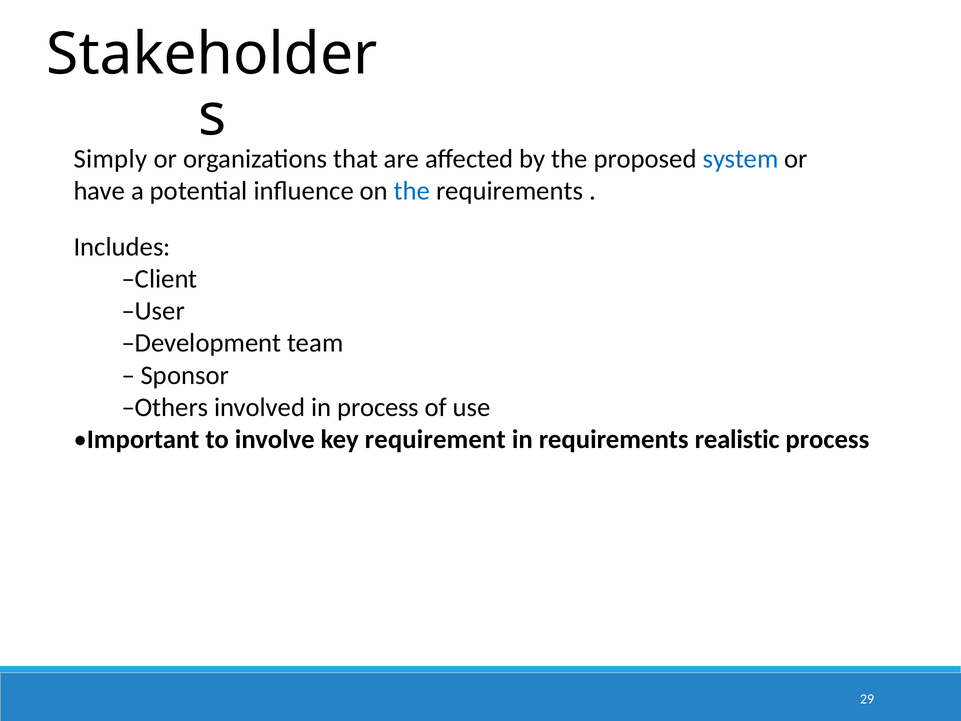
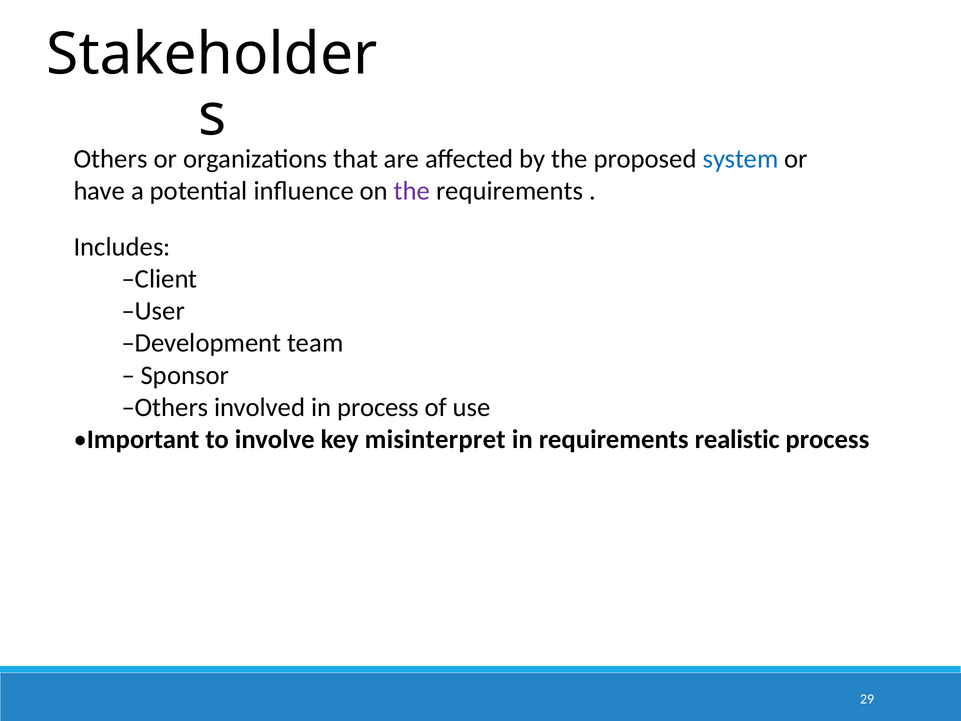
Simply at (110, 159): Simply -> Others
the at (412, 191) colour: blue -> purple
requirement: requirement -> misinterpret
